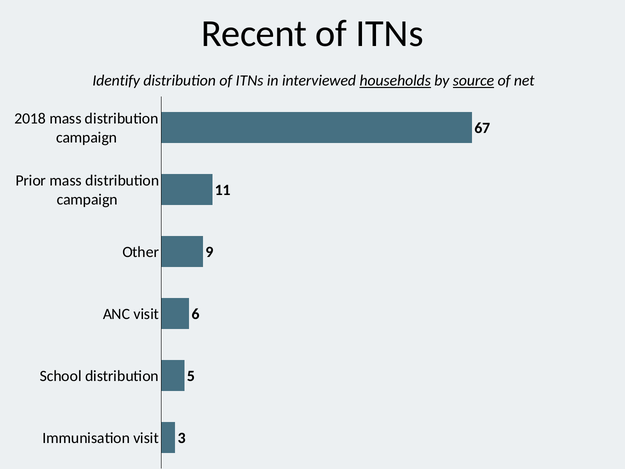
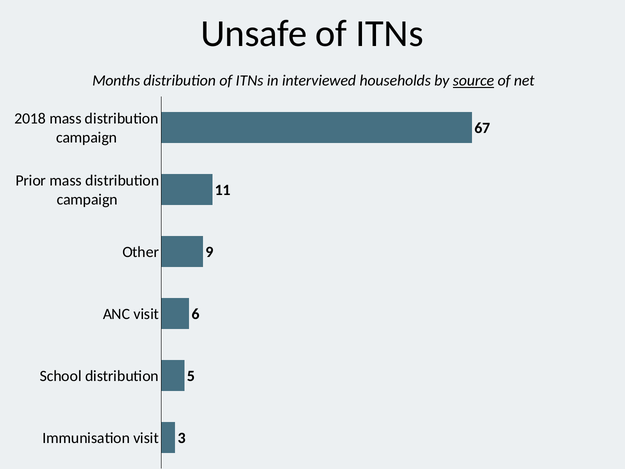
Recent: Recent -> Unsafe
Identify: Identify -> Months
households underline: present -> none
